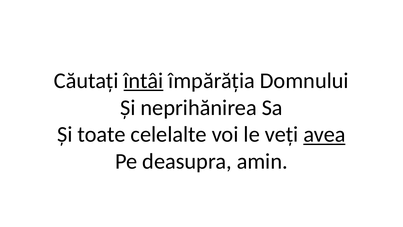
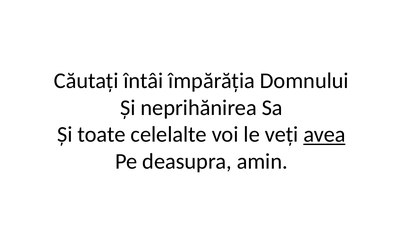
întâi underline: present -> none
